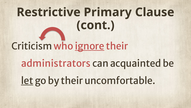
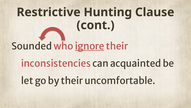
Primary: Primary -> Hunting
Criticism: Criticism -> Sounded
administrators: administrators -> inconsistencies
let underline: present -> none
